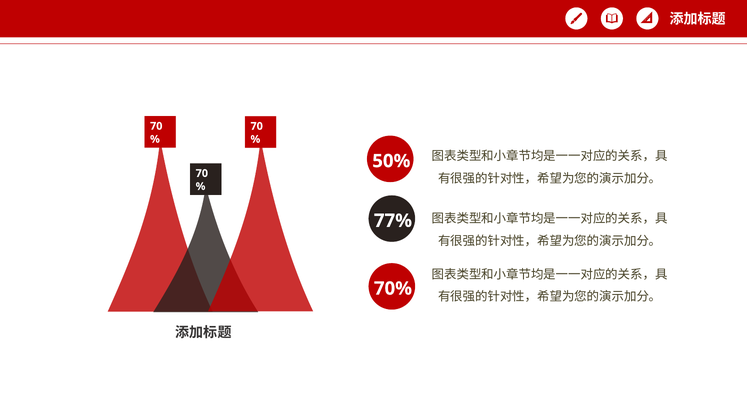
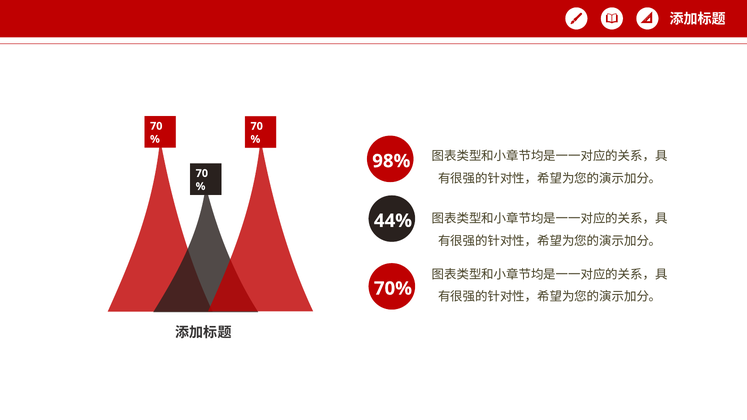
50%: 50% -> 98%
77%: 77% -> 44%
